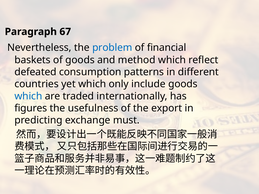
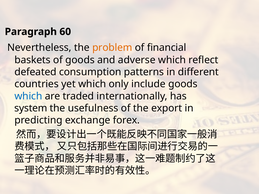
67: 67 -> 60
problem colour: blue -> orange
method: method -> adverse
figures: figures -> system
must: must -> forex
